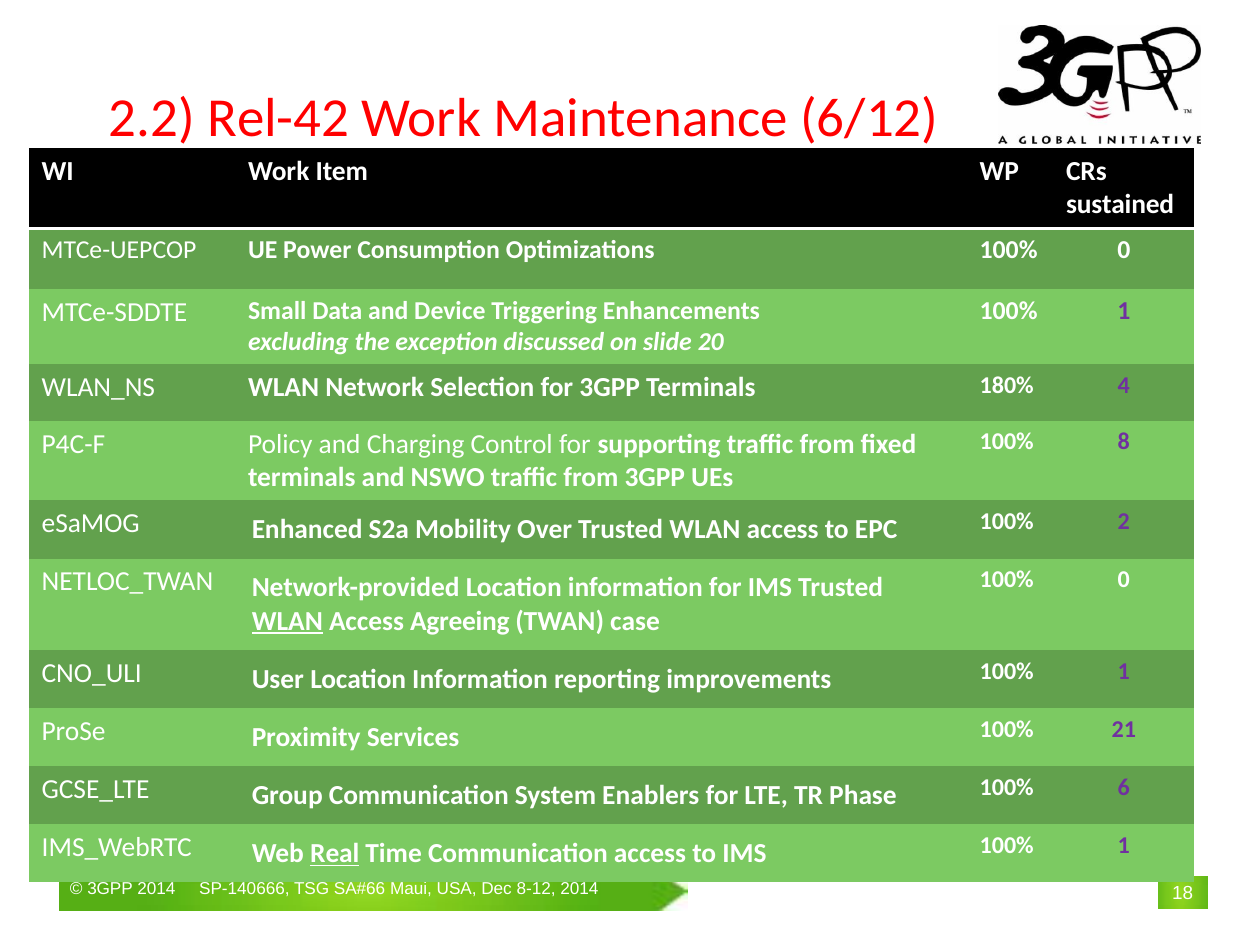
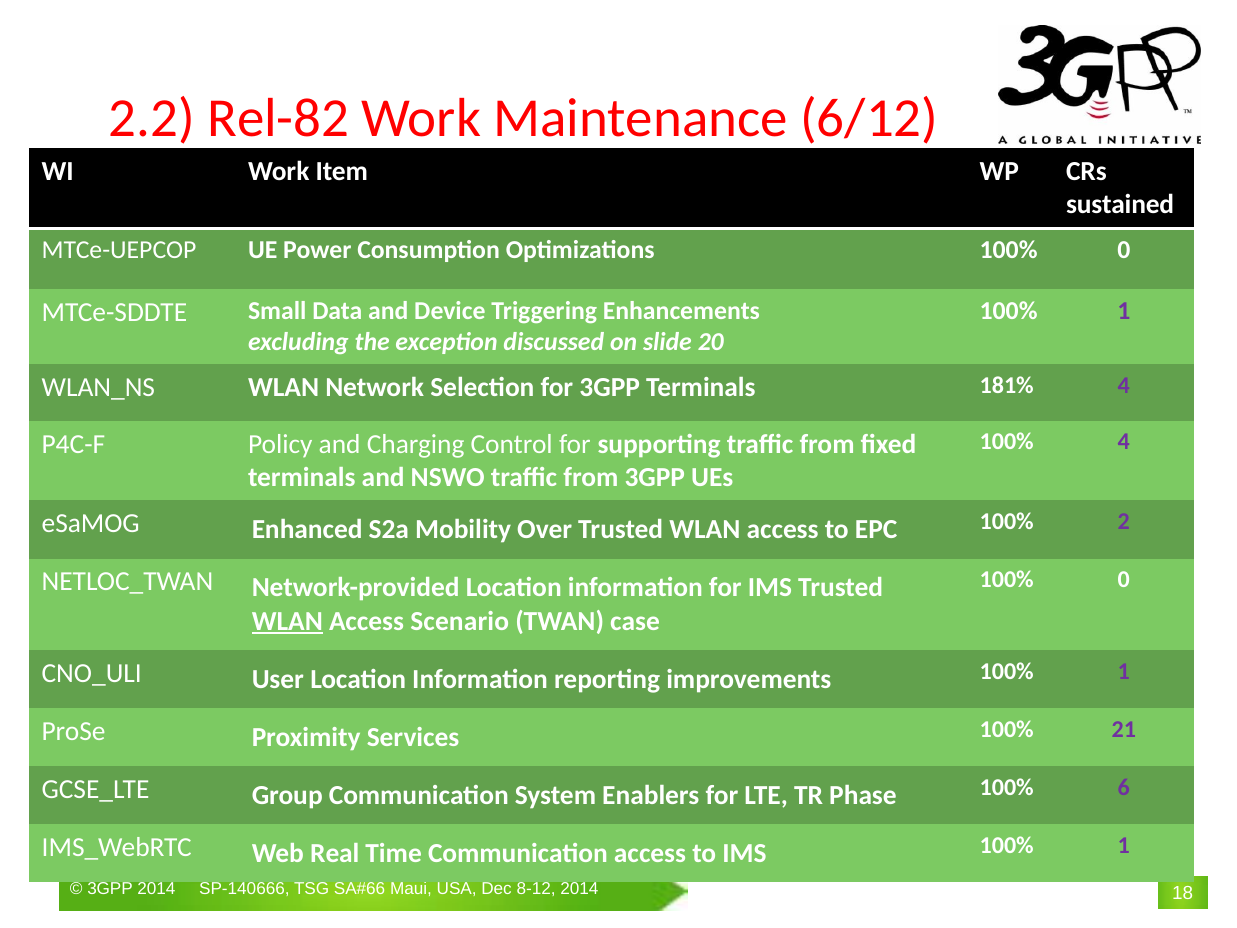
Rel-42: Rel-42 -> Rel-82
180%: 180% -> 181%
100% 8: 8 -> 4
Agreeing: Agreeing -> Scenario
Real underline: present -> none
